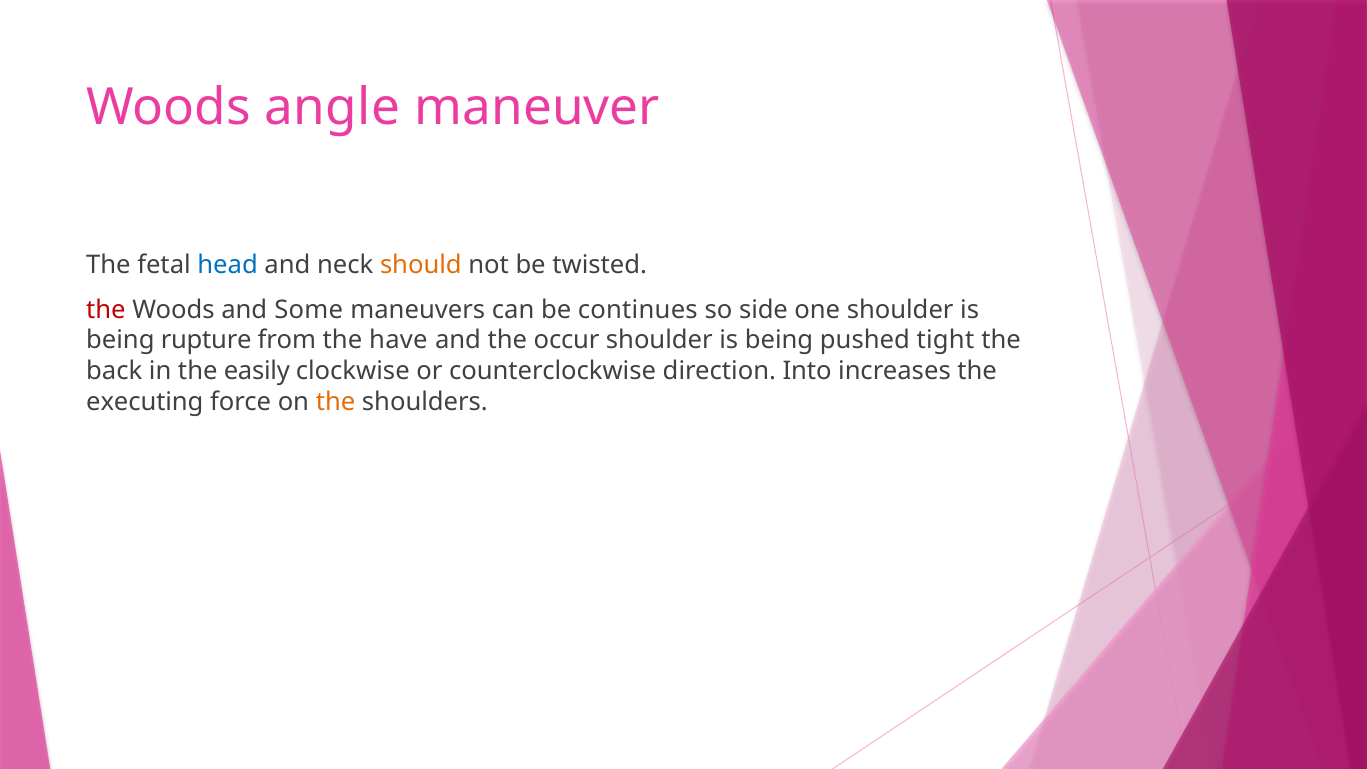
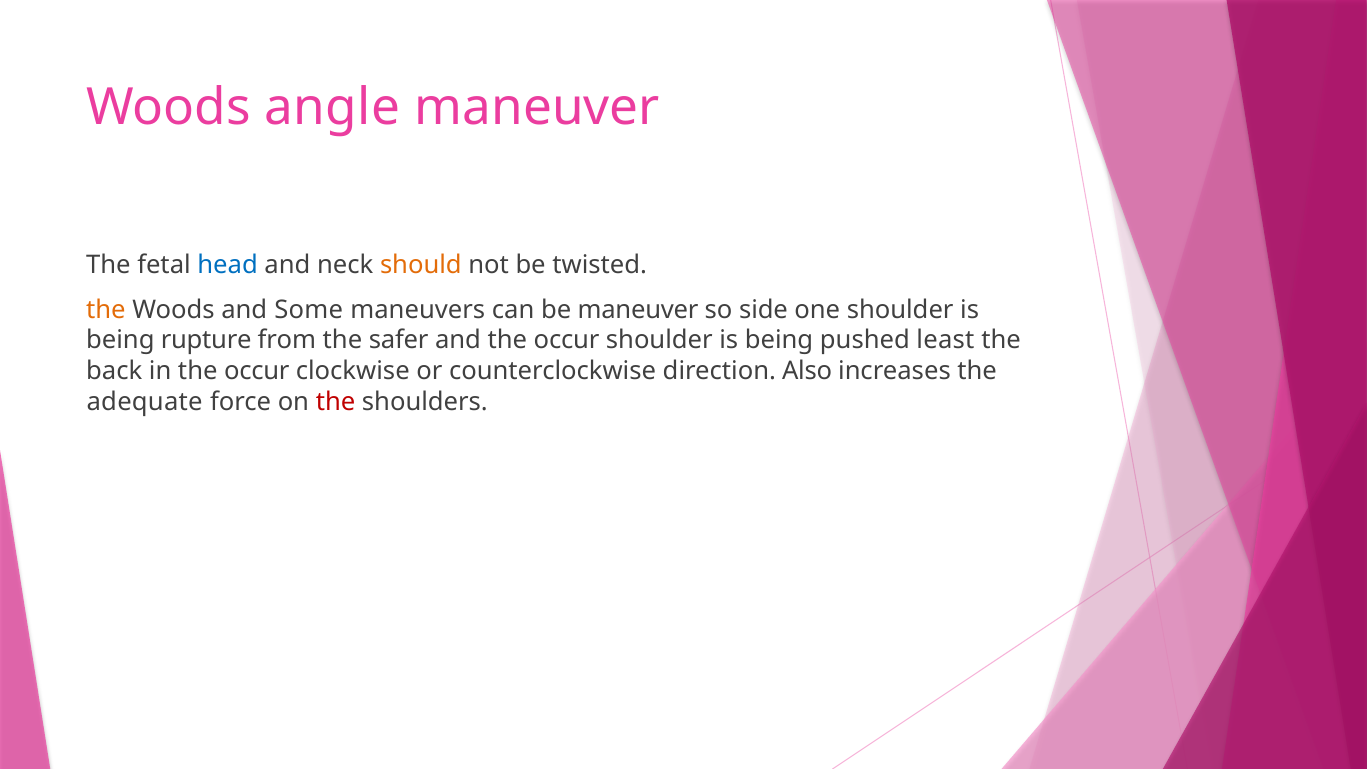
the at (106, 310) colour: red -> orange
be continues: continues -> maneuver
have: have -> safer
tight: tight -> least
in the easily: easily -> occur
Into: Into -> Also
executing: executing -> adequate
the at (336, 402) colour: orange -> red
